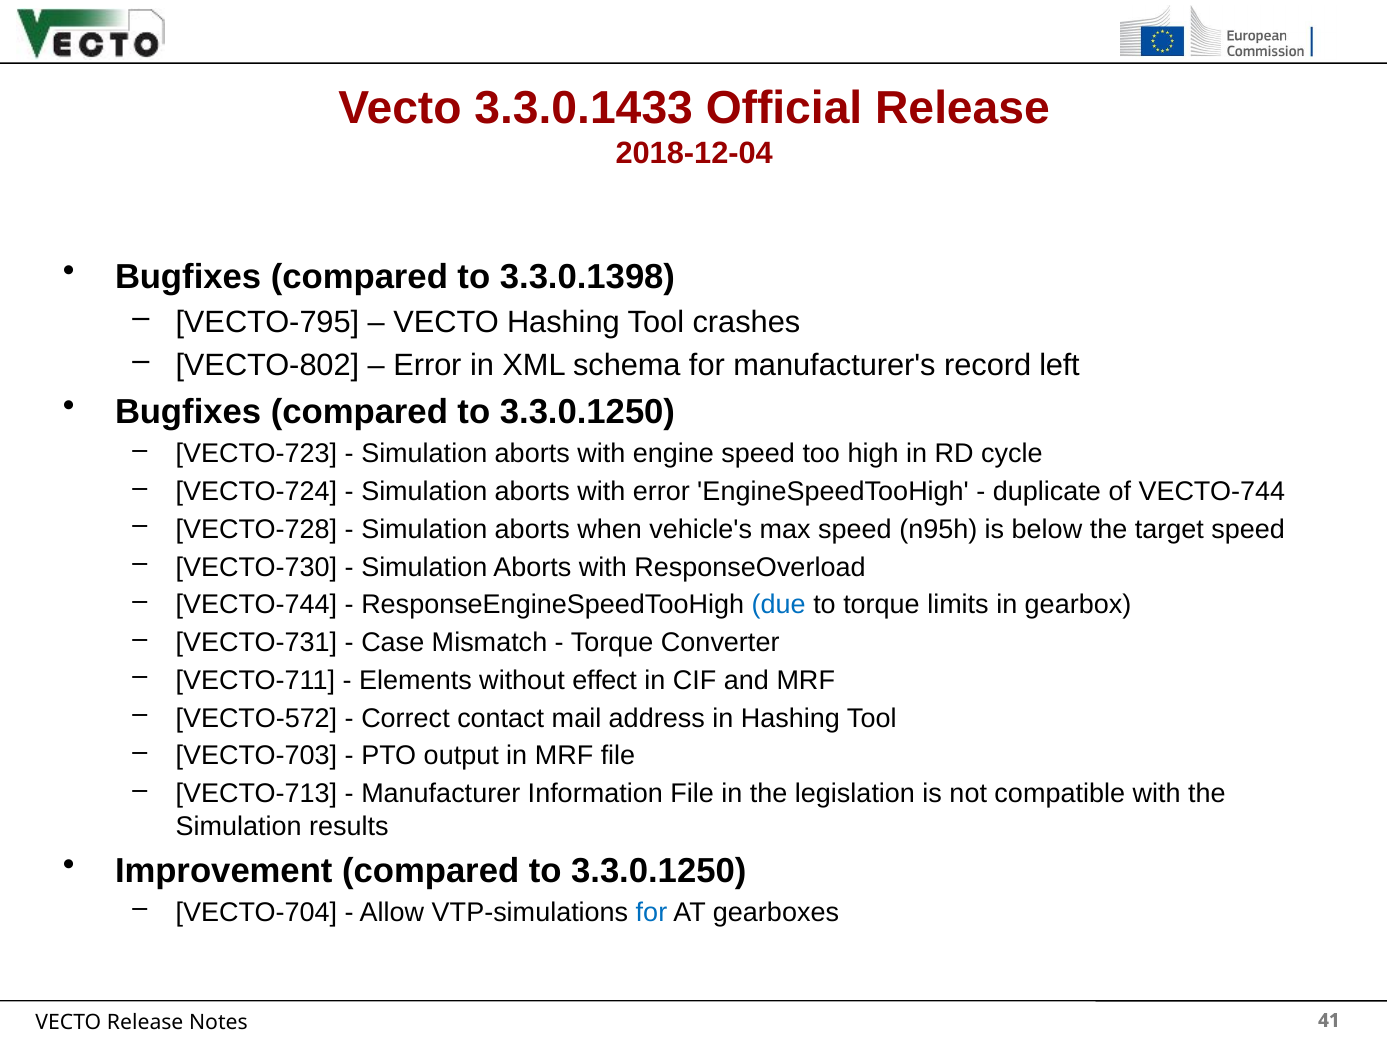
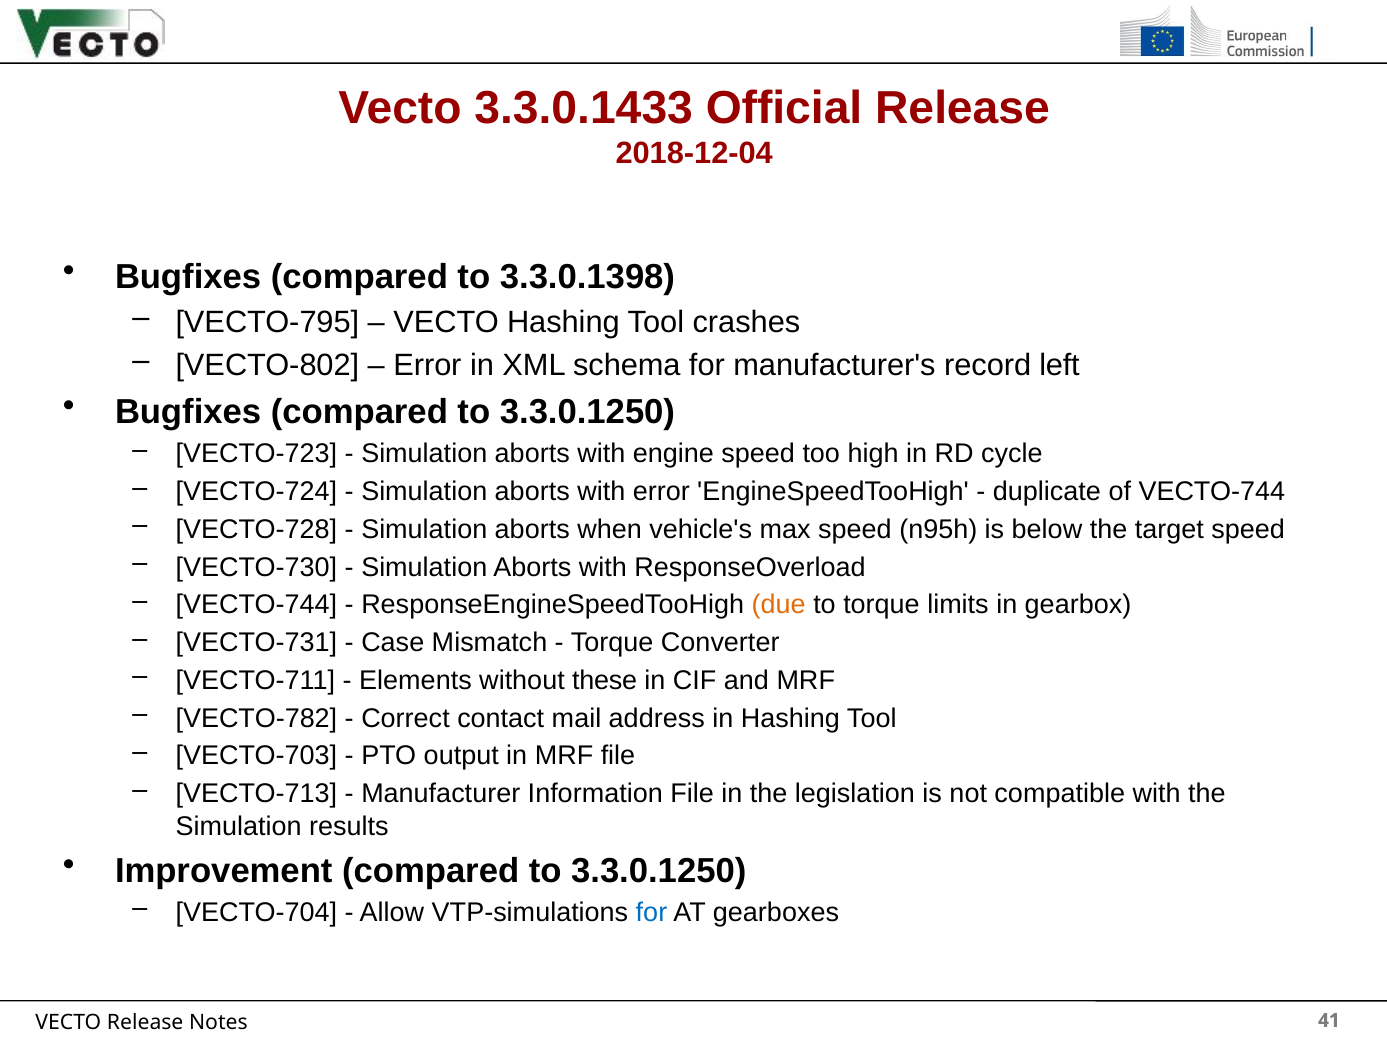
due colour: blue -> orange
effect: effect -> these
VECTO-572: VECTO-572 -> VECTO-782
